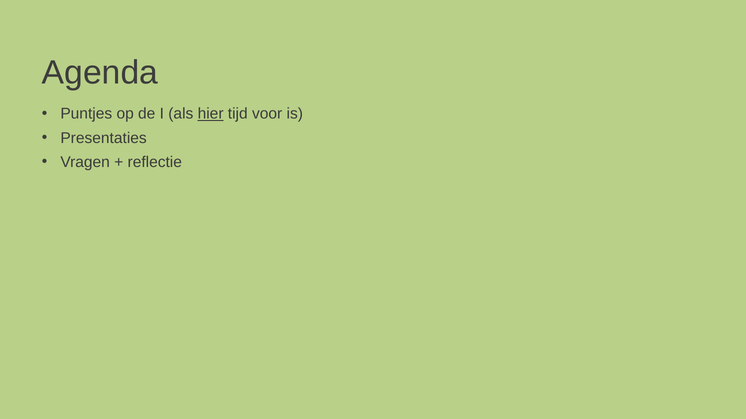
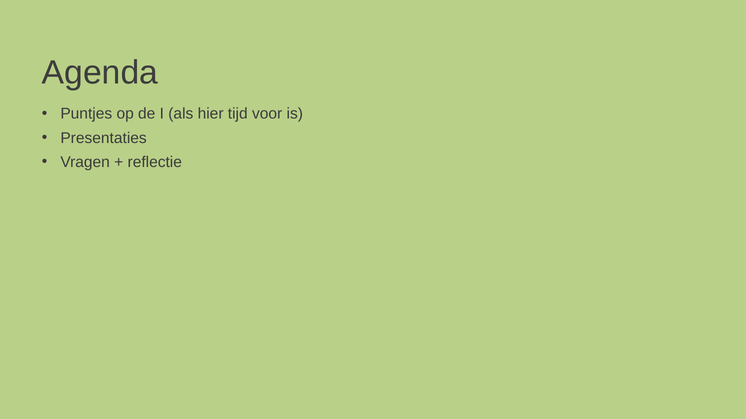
hier underline: present -> none
